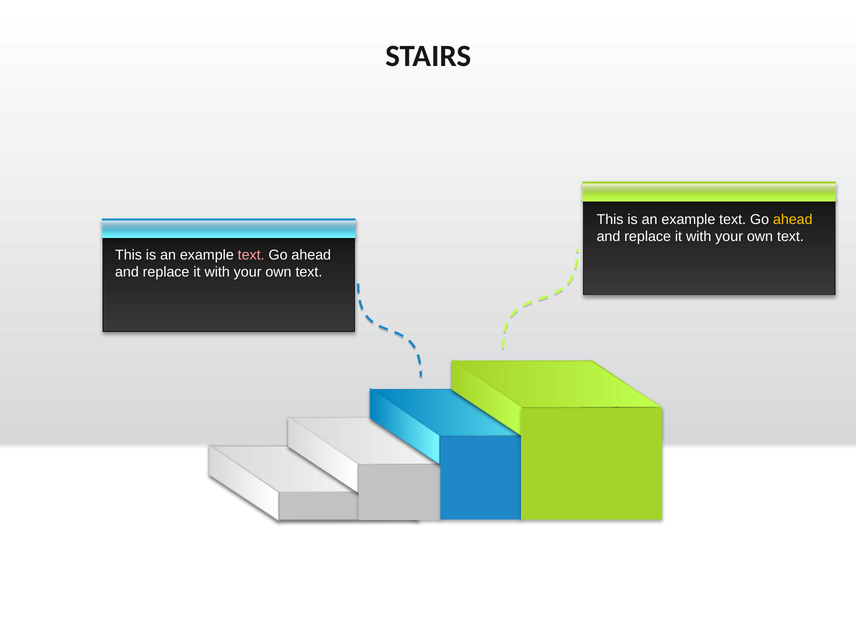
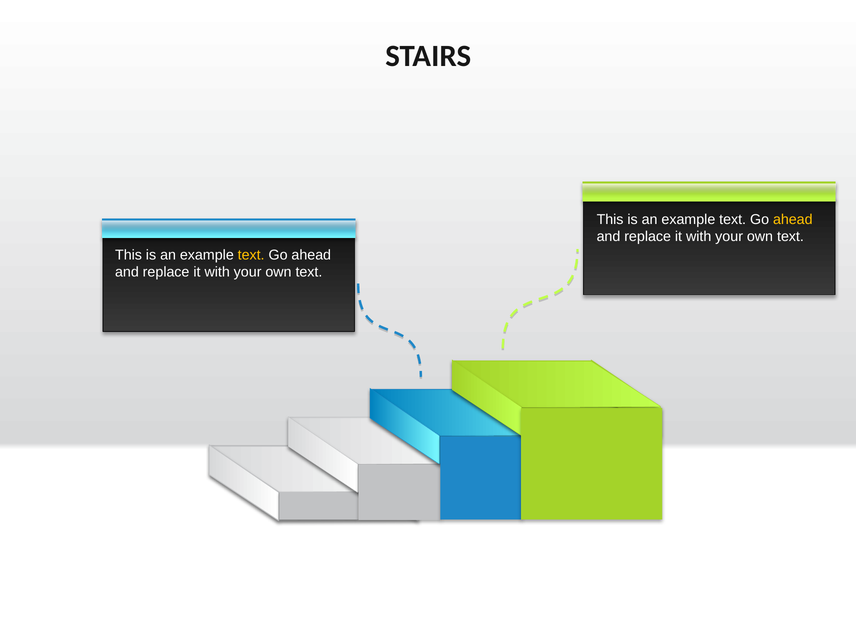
text at (251, 255) colour: pink -> yellow
